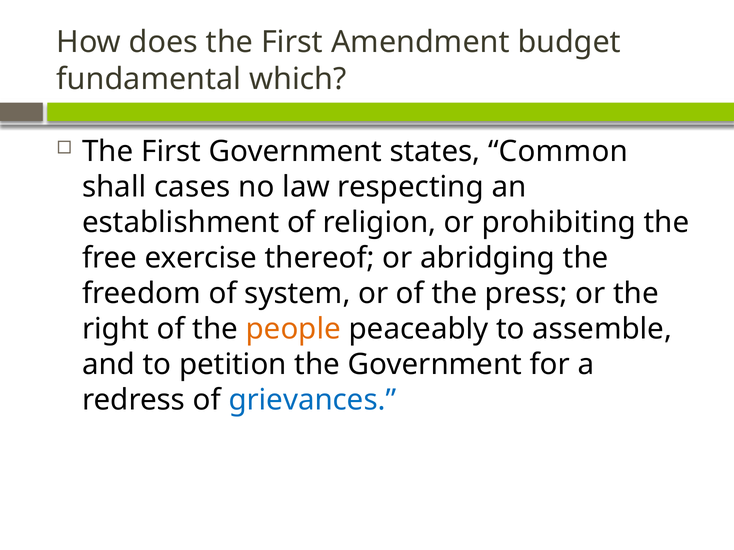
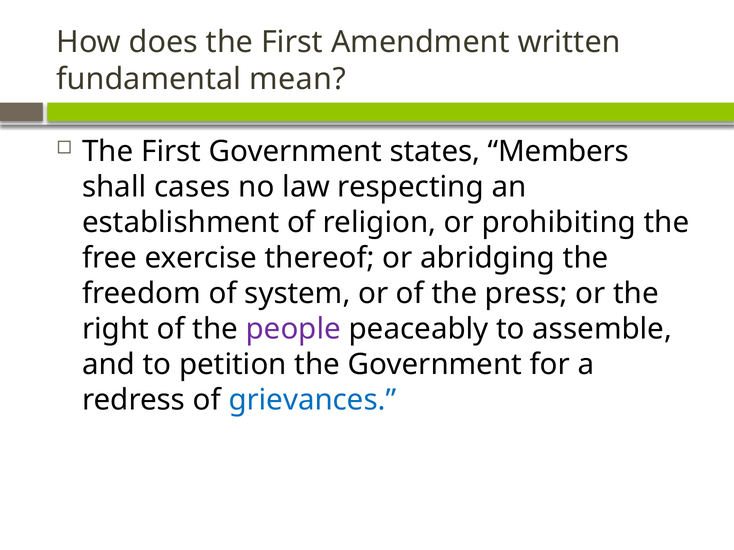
budget: budget -> written
which: which -> mean
Common: Common -> Members
people colour: orange -> purple
